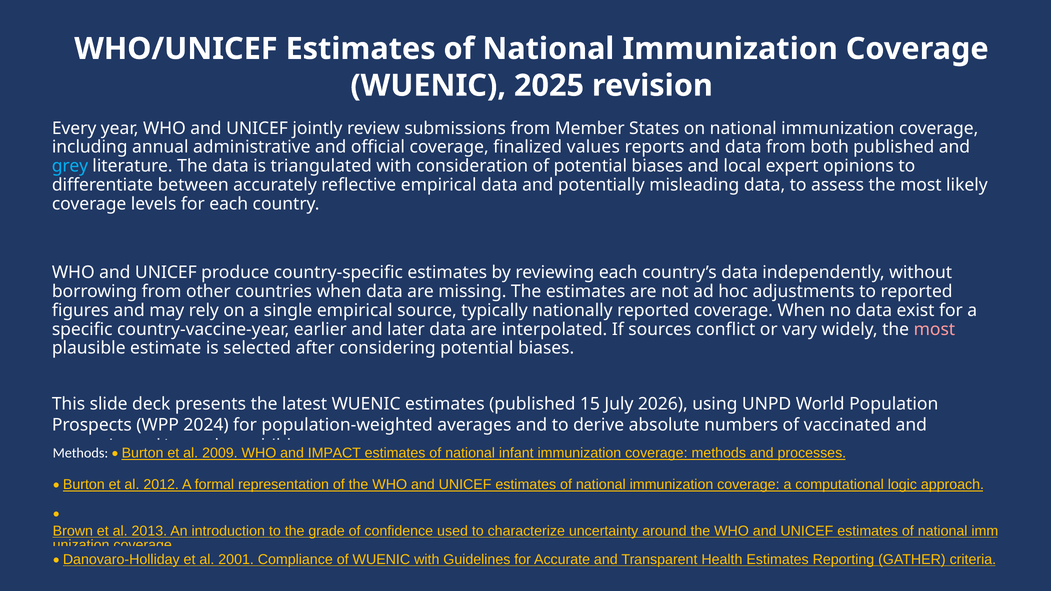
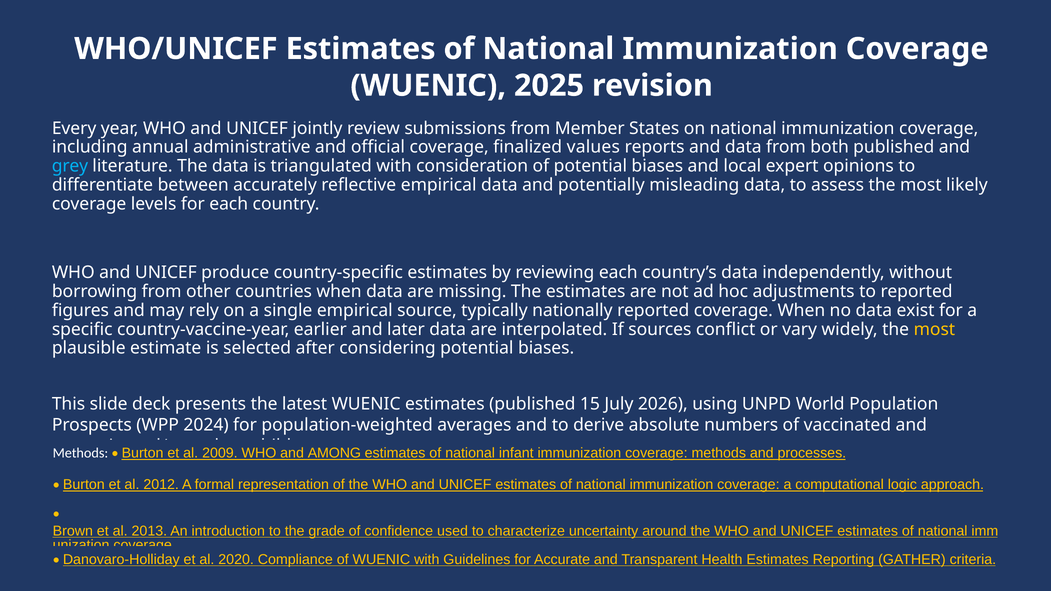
most at (934, 329) colour: pink -> yellow
IMPACT: IMPACT -> AMONG
2001: 2001 -> 2020
